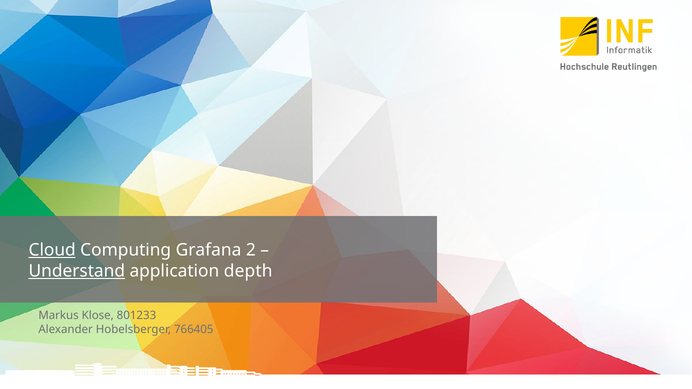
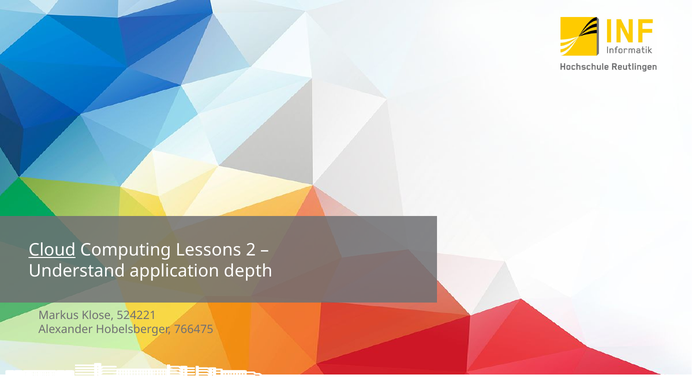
Grafana: Grafana -> Lessons
Understand underline: present -> none
801233: 801233 -> 524221
766405: 766405 -> 766475
